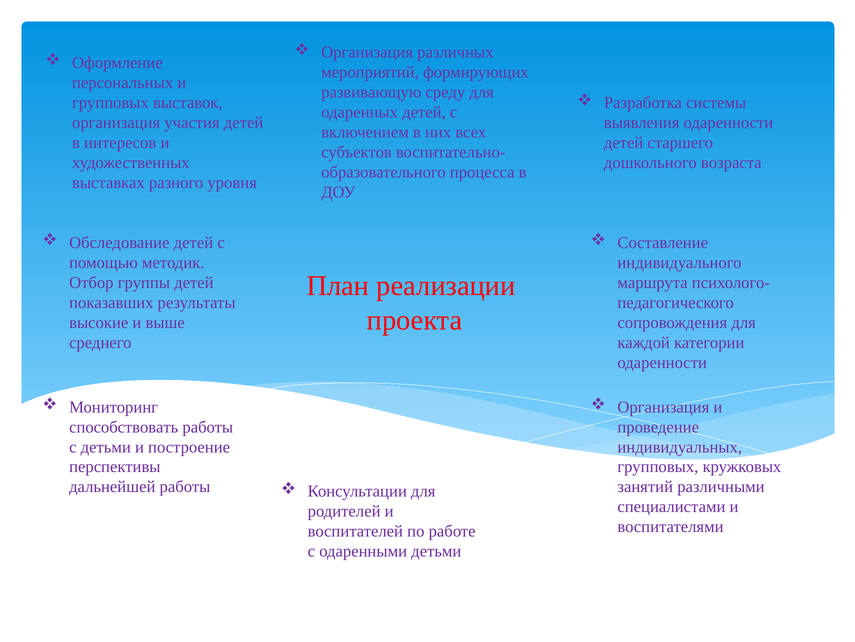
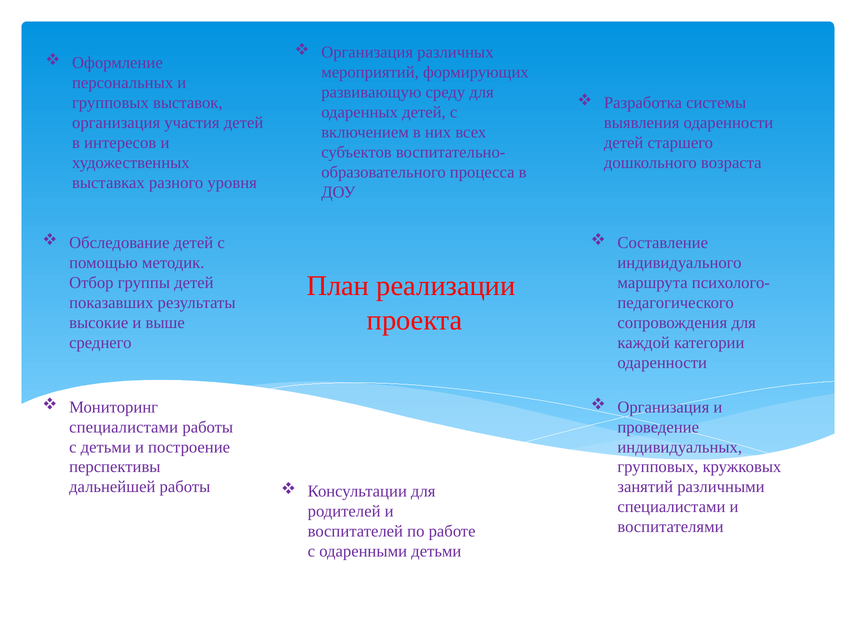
способствовать at (124, 427): способствовать -> специалистами
